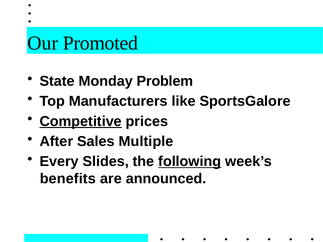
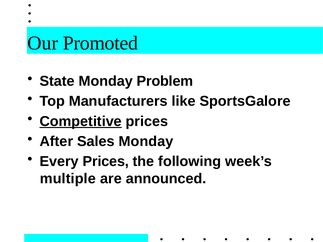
Sales Multiple: Multiple -> Monday
Every Slides: Slides -> Prices
following underline: present -> none
benefits: benefits -> multiple
